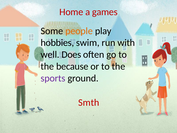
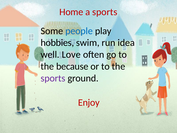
a games: games -> sports
people colour: orange -> blue
with: with -> idea
Does: Does -> Love
Smth: Smth -> Enjoy
